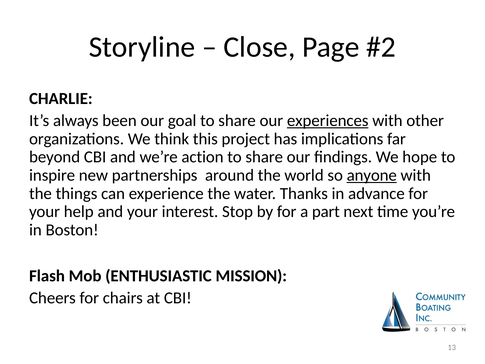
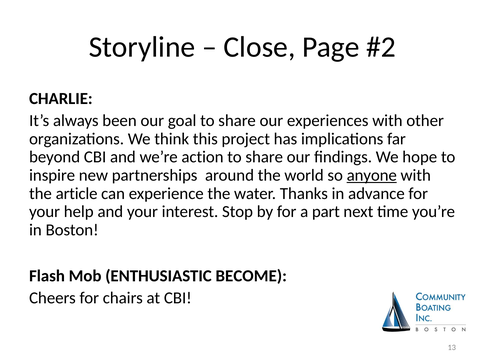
experiences underline: present -> none
things: things -> article
MISSION: MISSION -> BECOME
